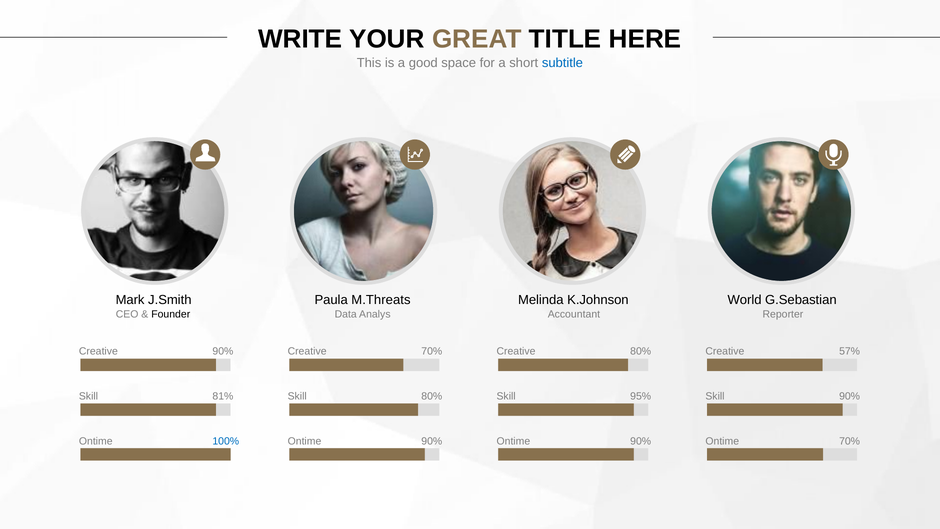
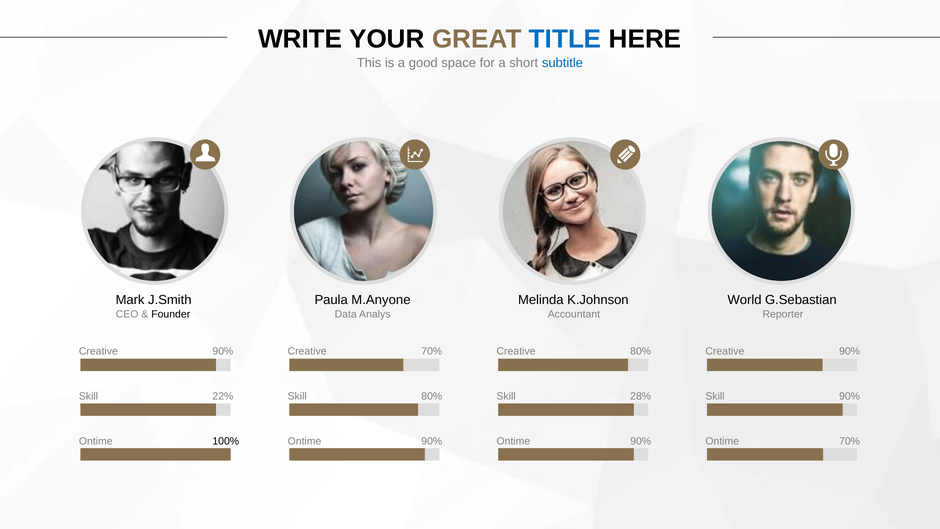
TITLE colour: black -> blue
M.Threats: M.Threats -> M.Anyone
57% at (850, 351): 57% -> 90%
81%: 81% -> 22%
95%: 95% -> 28%
100% colour: blue -> black
